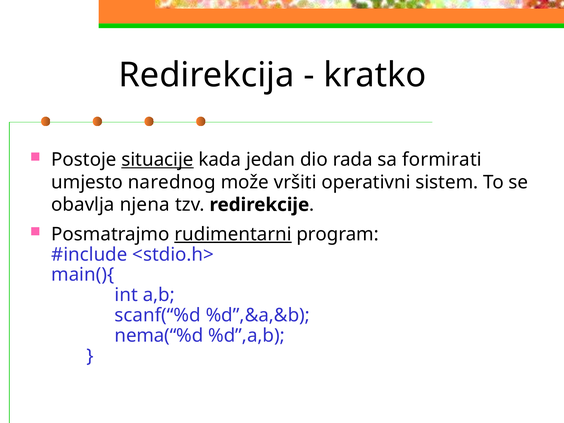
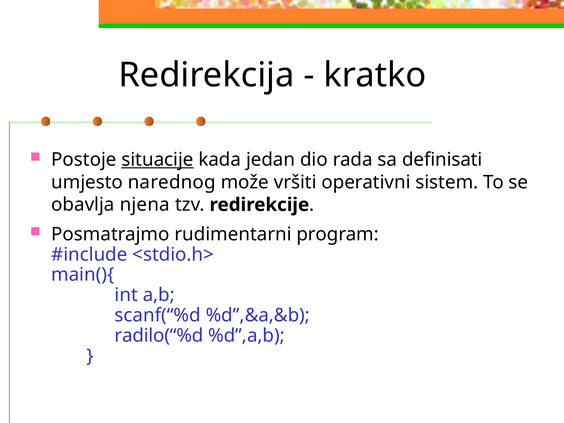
formirati: formirati -> definisati
rudimentarni underline: present -> none
nema(“%d: nema(“%d -> radilo(“%d
